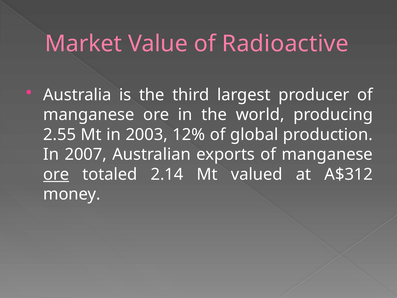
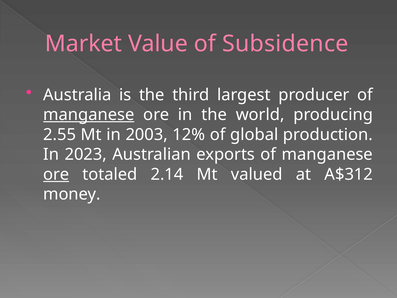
Radioactive: Radioactive -> Subsidence
manganese at (89, 115) underline: none -> present
2007: 2007 -> 2023
